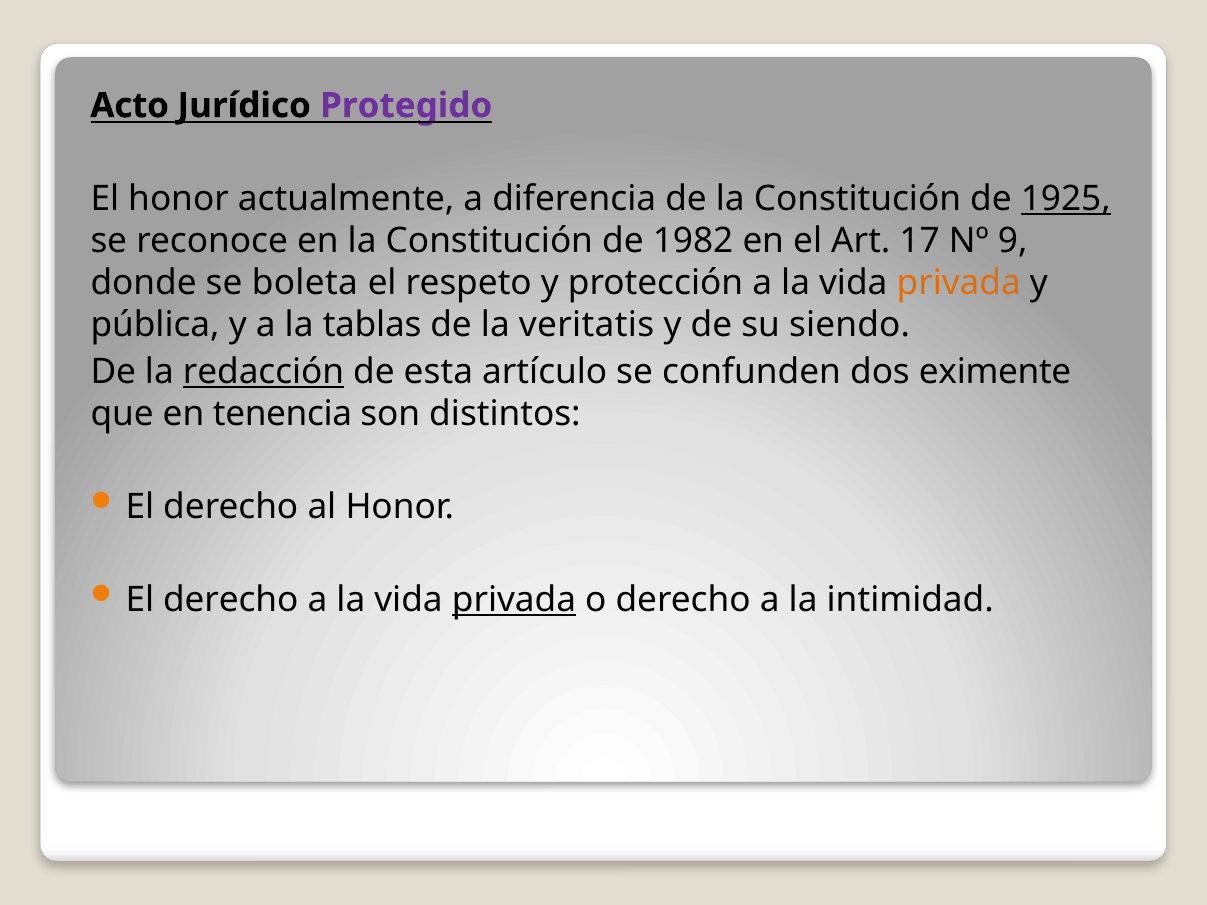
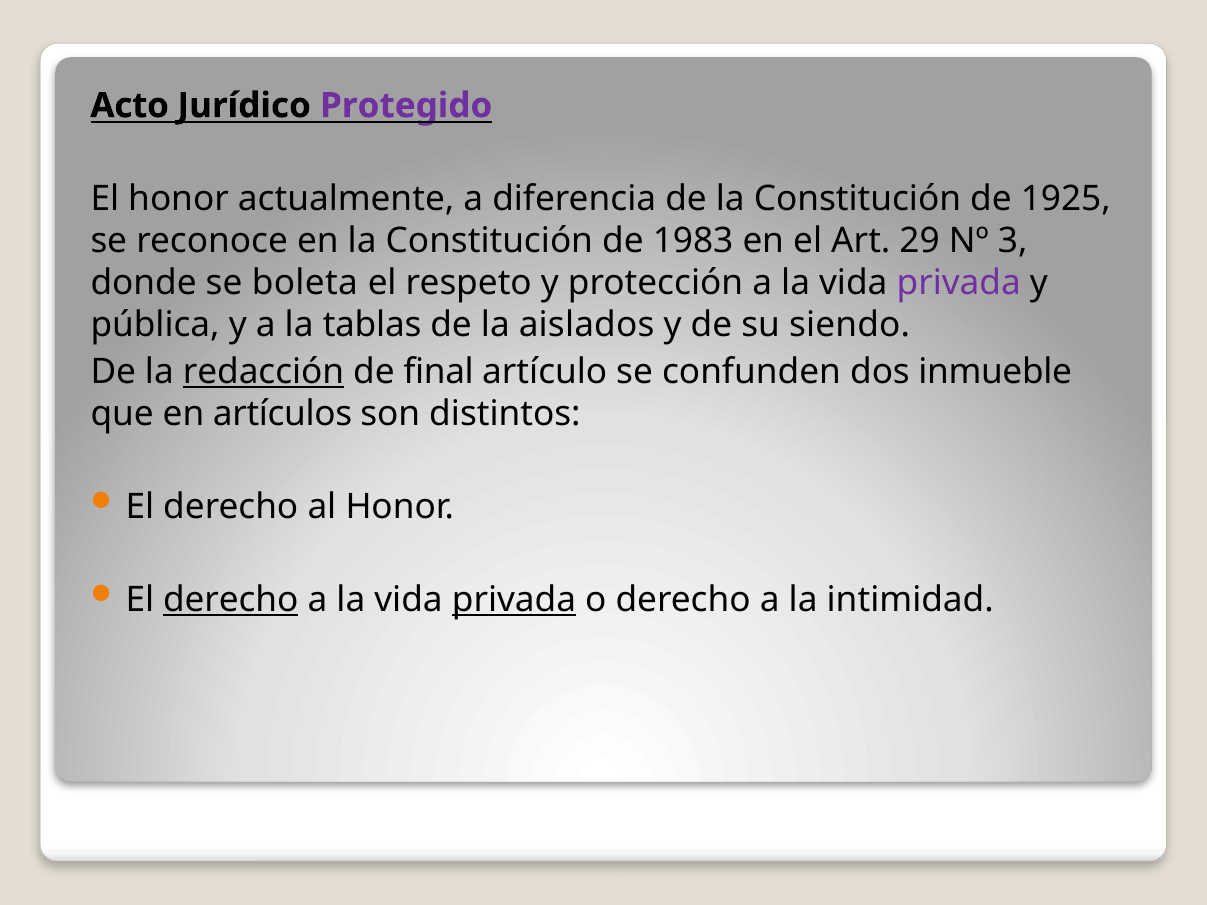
1925 underline: present -> none
1982: 1982 -> 1983
17: 17 -> 29
9: 9 -> 3
privada at (959, 283) colour: orange -> purple
veritatis: veritatis -> aislados
esta: esta -> final
eximente: eximente -> inmueble
tenencia: tenencia -> artículos
derecho at (231, 600) underline: none -> present
